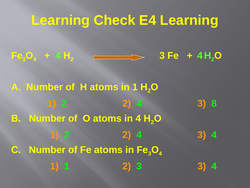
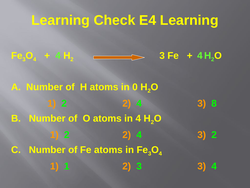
in 1: 1 -> 0
4 3 4: 4 -> 2
